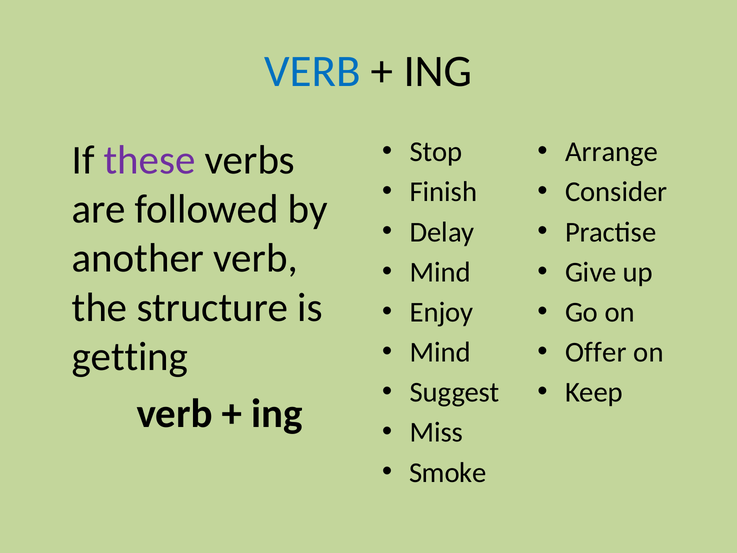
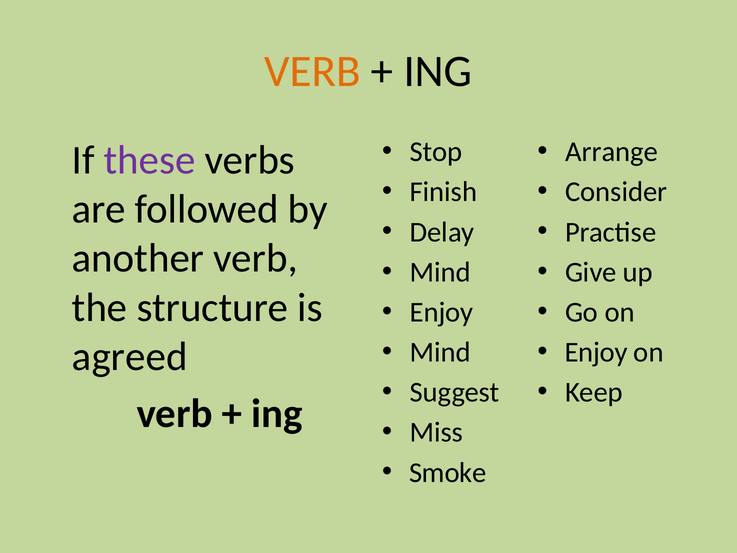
VERB at (313, 71) colour: blue -> orange
Offer at (596, 352): Offer -> Enjoy
getting: getting -> agreed
